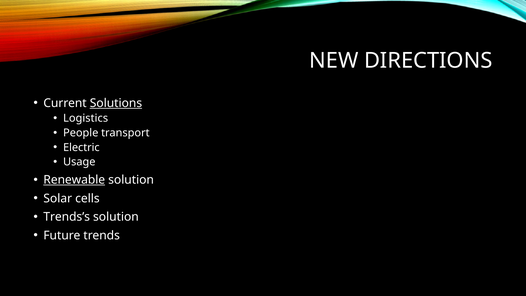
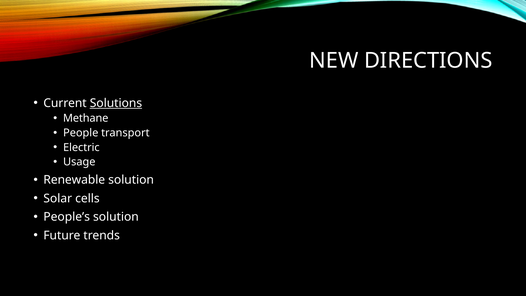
Logistics: Logistics -> Methane
Renewable underline: present -> none
Trends’s: Trends’s -> People’s
